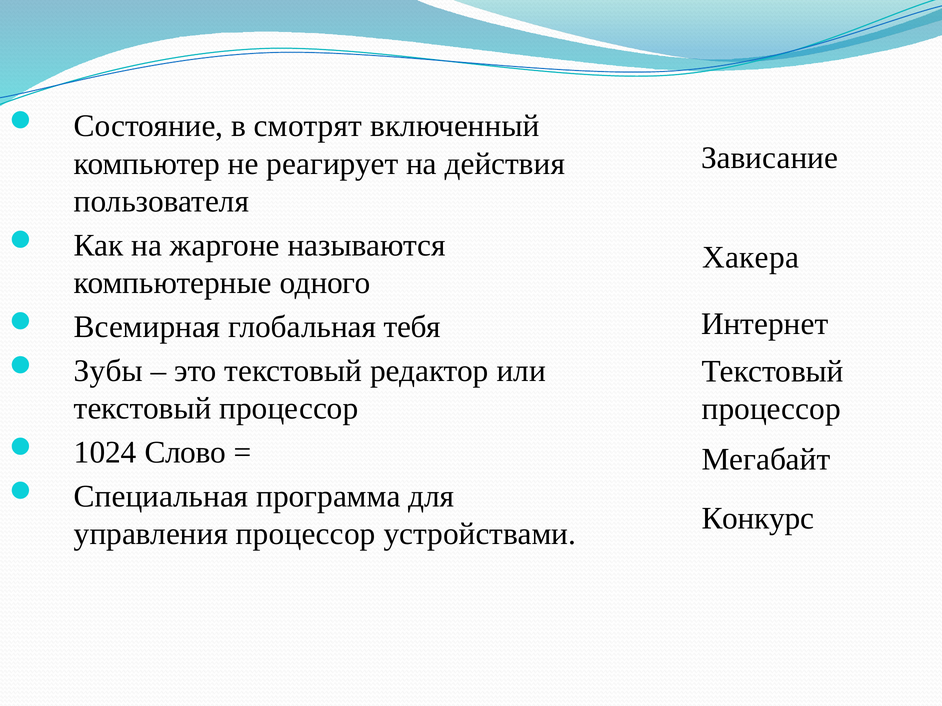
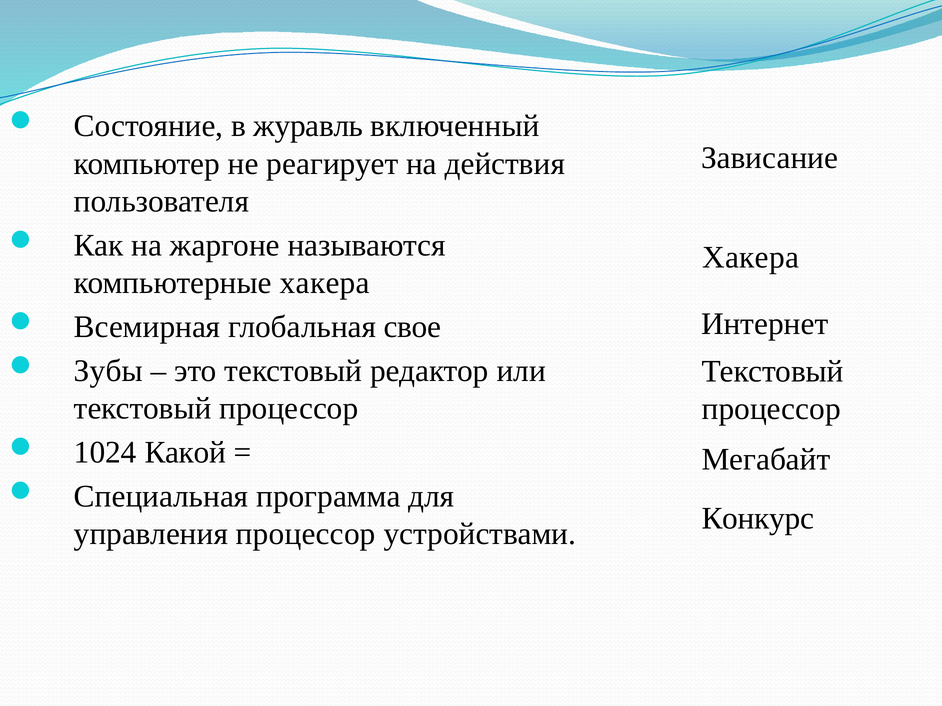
смотрят: смотрят -> журавль
компьютерные одного: одного -> хакера
тебя: тебя -> свое
Слово: Слово -> Какой
